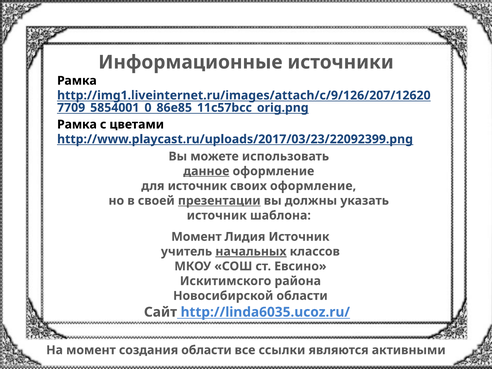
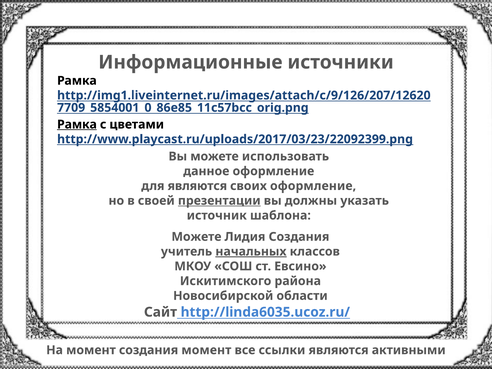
Рамка at (77, 124) underline: none -> present
данное underline: present -> none
для источник: источник -> являются
Момент at (196, 237): Момент -> Можете
Лидия Источник: Источник -> Создания
создания области: области -> момент
